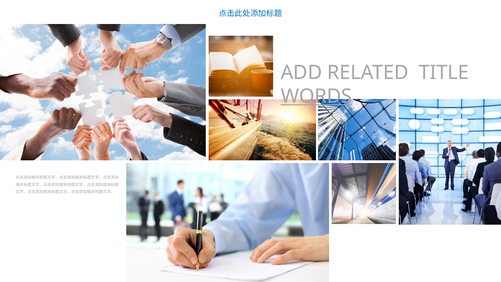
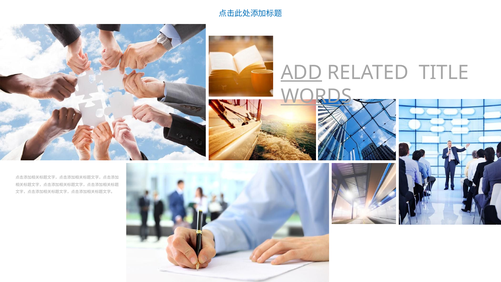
ADD underline: none -> present
